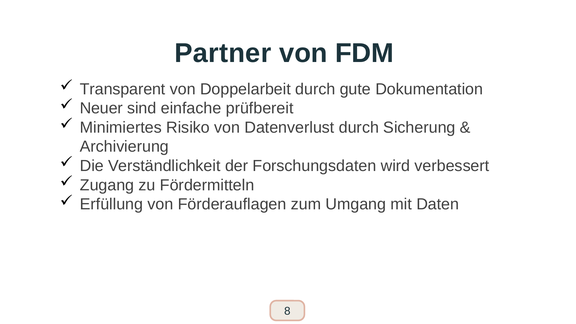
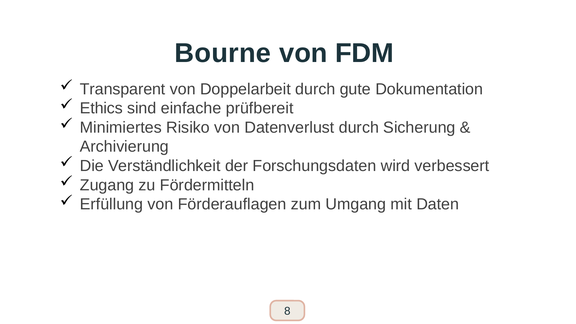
Partner: Partner -> Bourne
Neuer: Neuer -> Ethics
